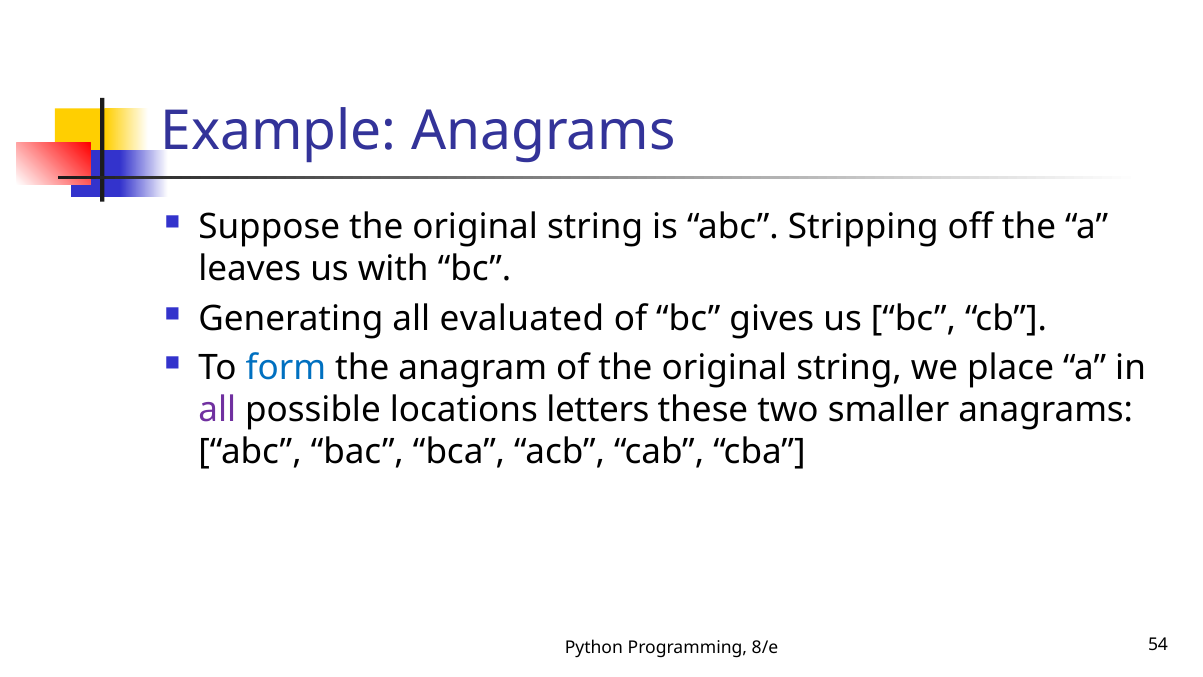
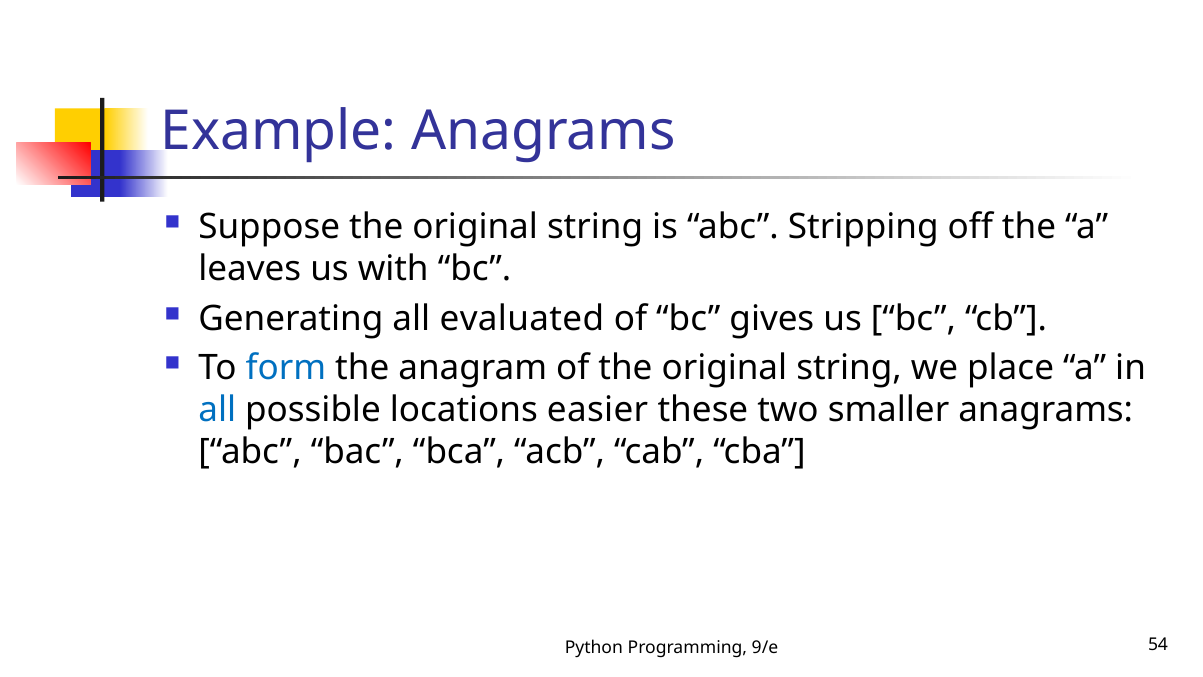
all at (217, 410) colour: purple -> blue
letters: letters -> easier
8/e: 8/e -> 9/e
